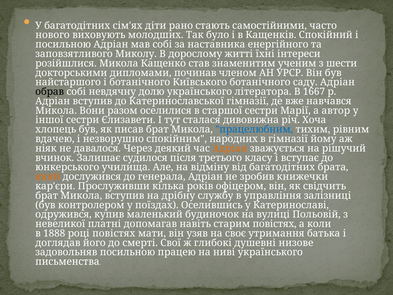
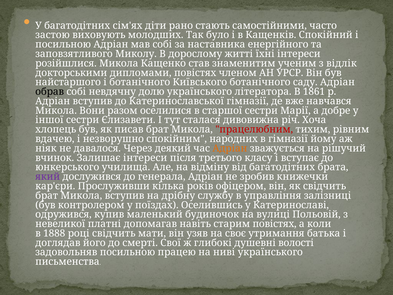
нового: нового -> застою
шести: шести -> відлік
дипломами починав: починав -> повістях
1667: 1667 -> 1861
автор: автор -> добре
працелюбним colour: blue -> red
Залишає судилося: судилося -> інтереси
який colour: orange -> purple
році повістях: повістях -> свідчить
низове: низове -> волості
